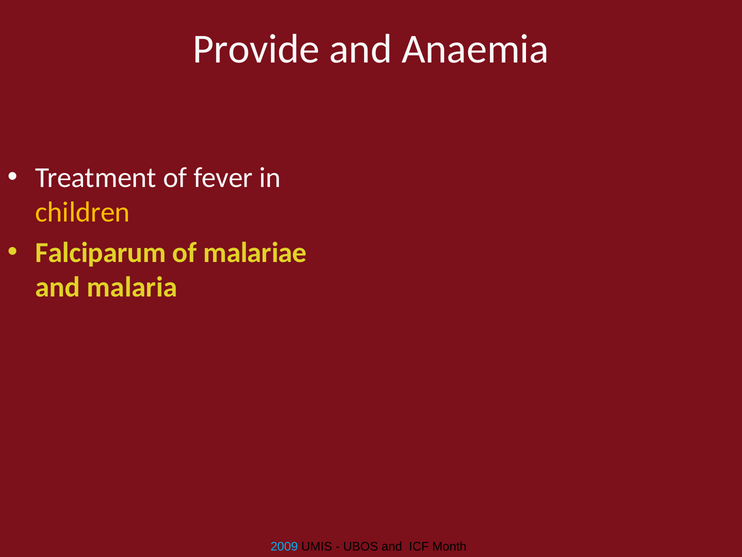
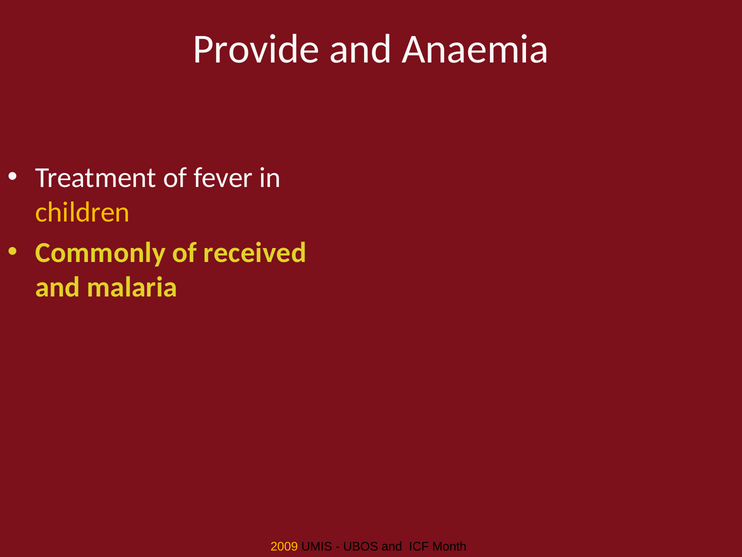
Falciparum: Falciparum -> Commonly
malariae: malariae -> received
2009 colour: light blue -> yellow
